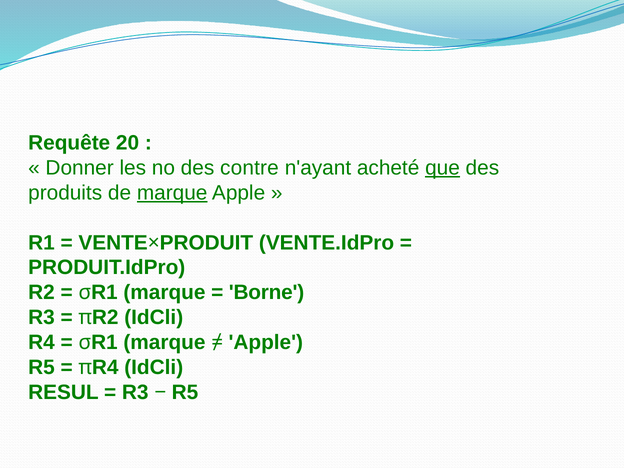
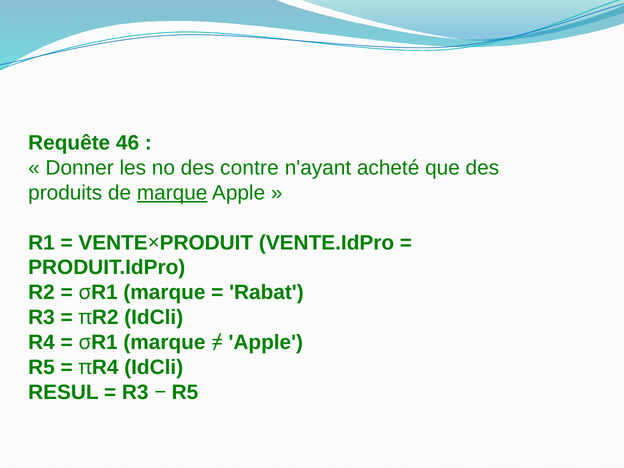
20: 20 -> 46
que underline: present -> none
Borne: Borne -> Rabat
